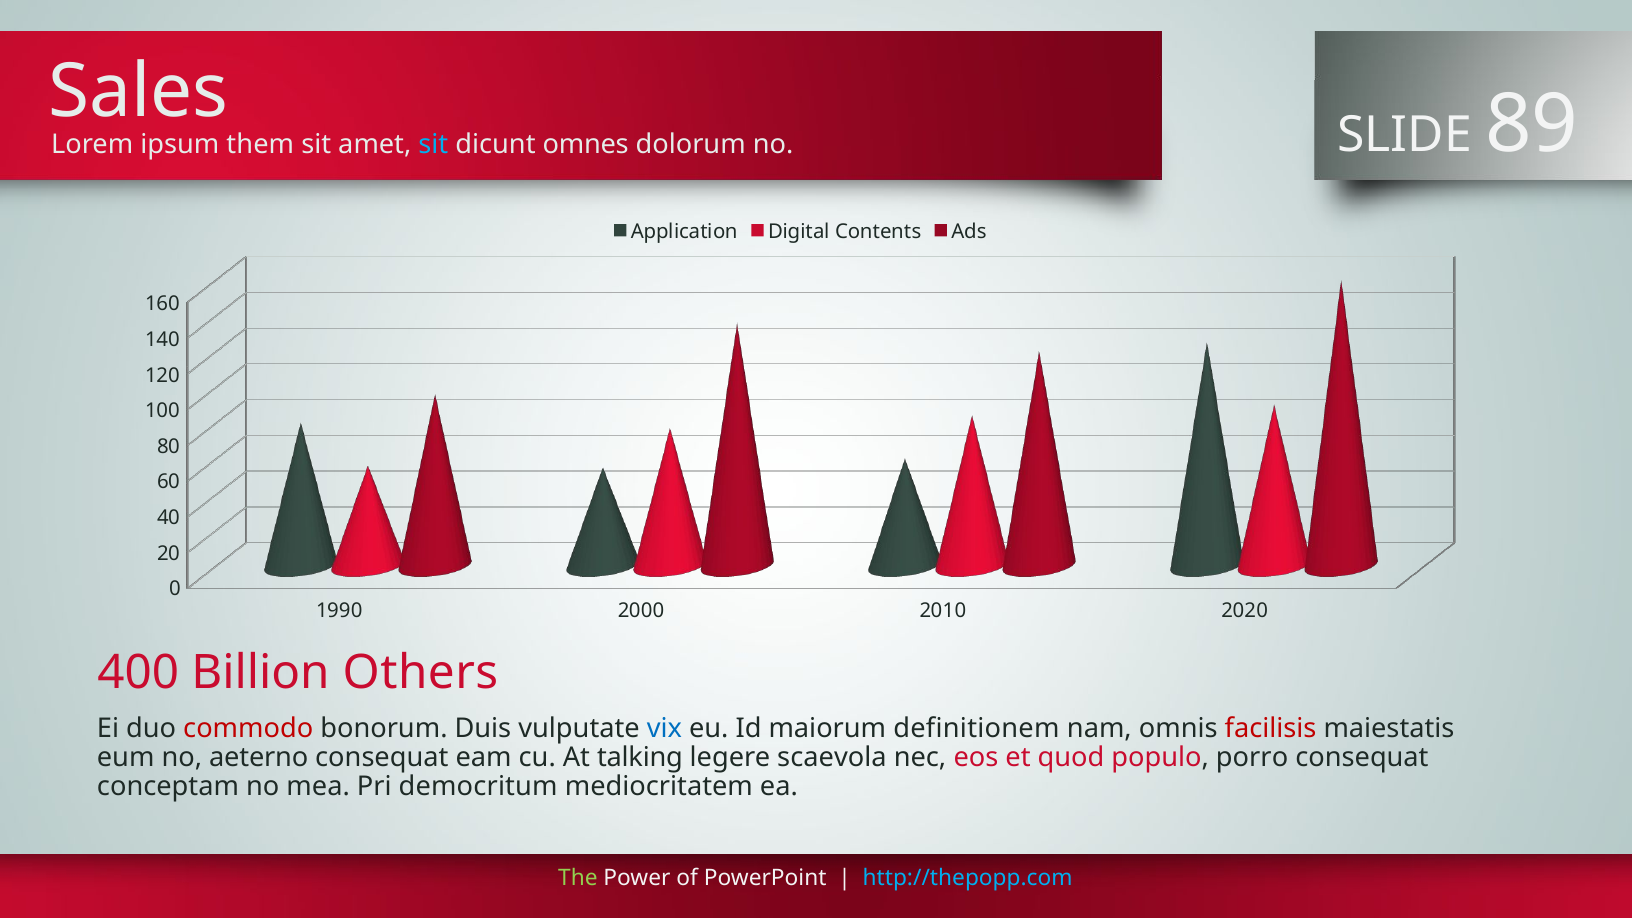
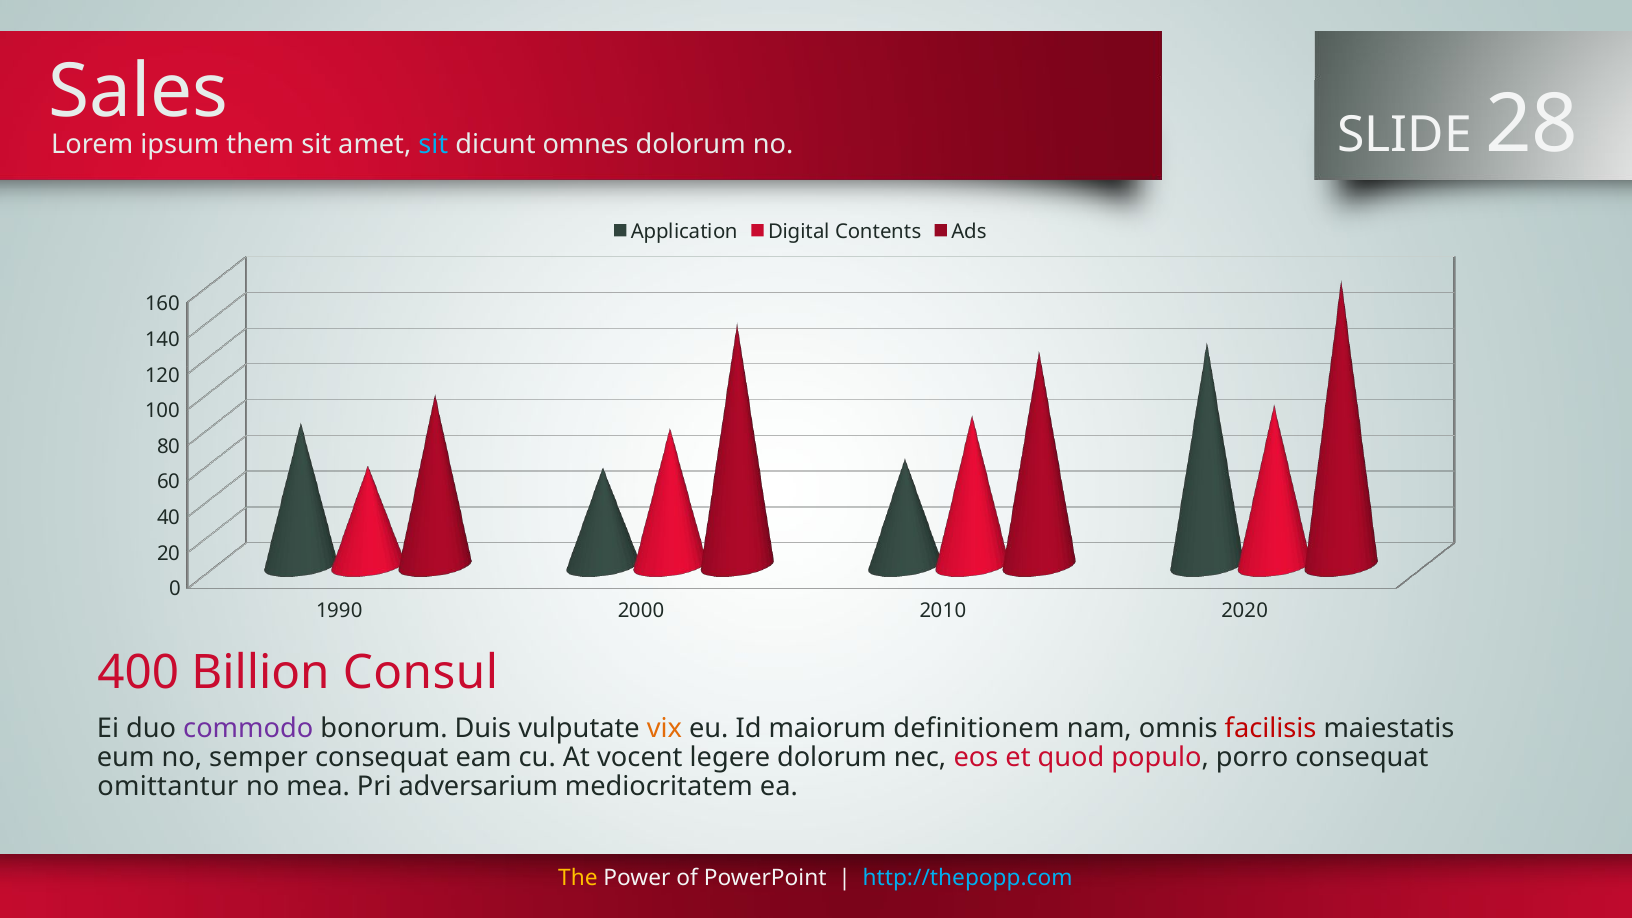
89: 89 -> 28
Others: Others -> Consul
commodo colour: red -> purple
vix colour: blue -> orange
aeterno: aeterno -> semper
talking: talking -> vocent
legere scaevola: scaevola -> dolorum
conceptam: conceptam -> omittantur
democritum: democritum -> adversarium
The colour: light green -> yellow
